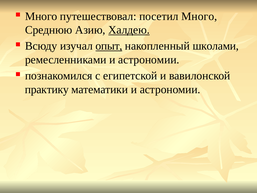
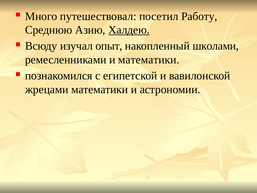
посетил Много: Много -> Работу
опыт underline: present -> none
ремесленниками и астрономии: астрономии -> математики
практику: практику -> жрецами
